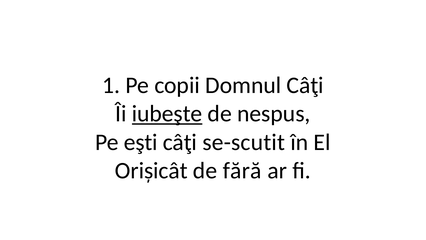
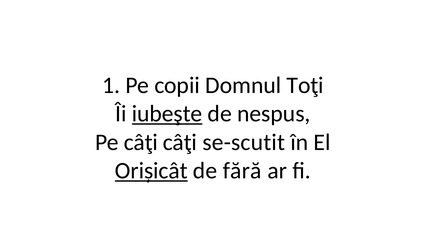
Domnul Câţi: Câţi -> Toţi
Pe eşti: eşti -> câţi
Orișicât underline: none -> present
